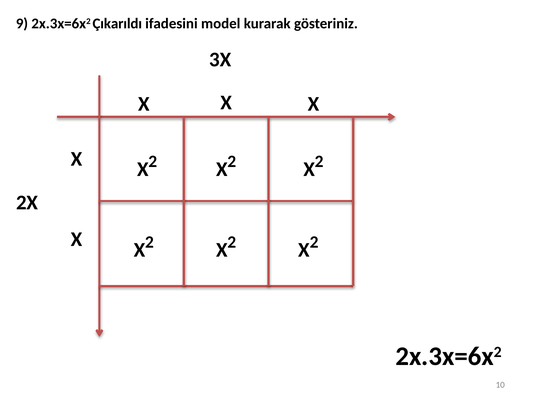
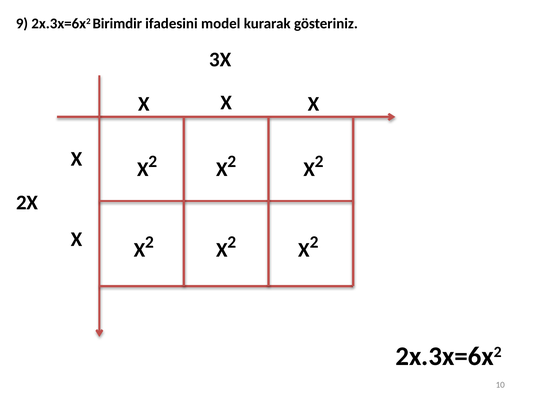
Çıkarıldı: Çıkarıldı -> Birimdir
